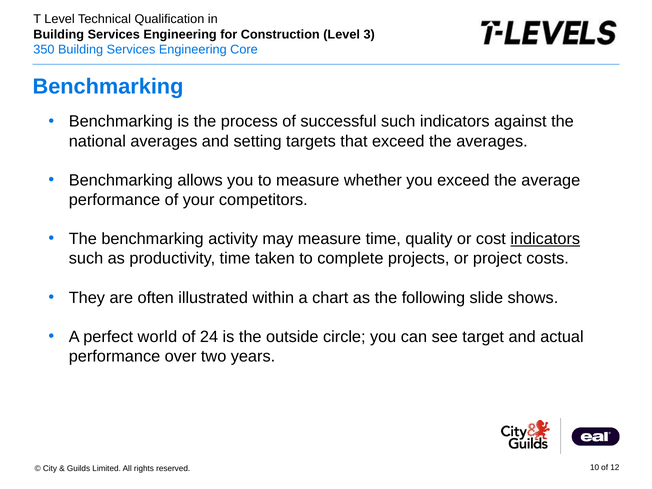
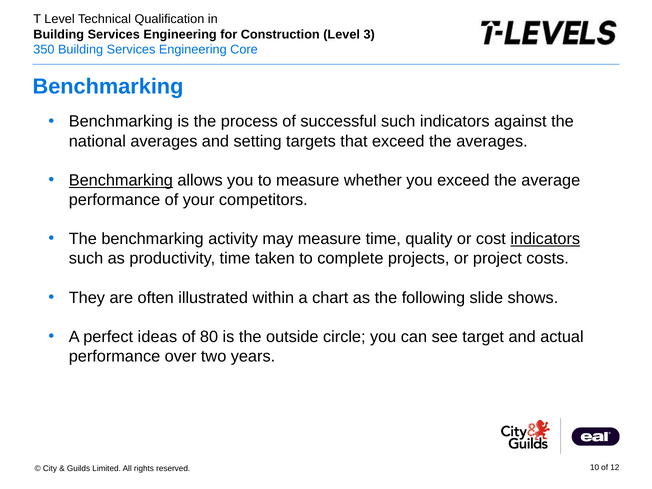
Benchmarking at (121, 180) underline: none -> present
world: world -> ideas
24: 24 -> 80
